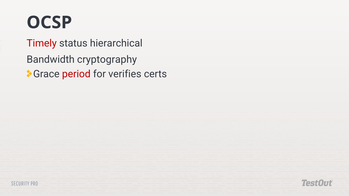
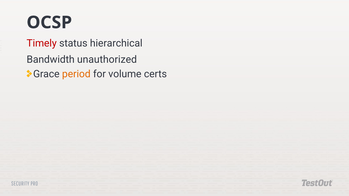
cryptography: cryptography -> unauthorized
period colour: red -> orange
verifies: verifies -> volume
